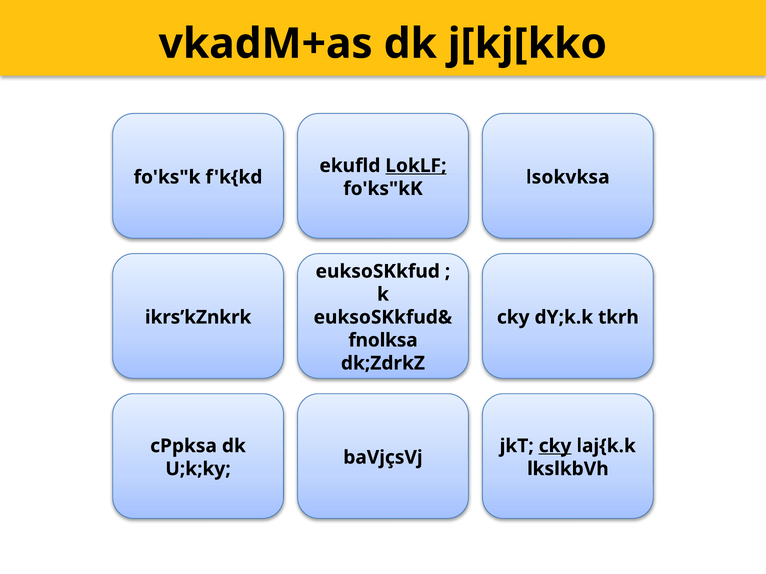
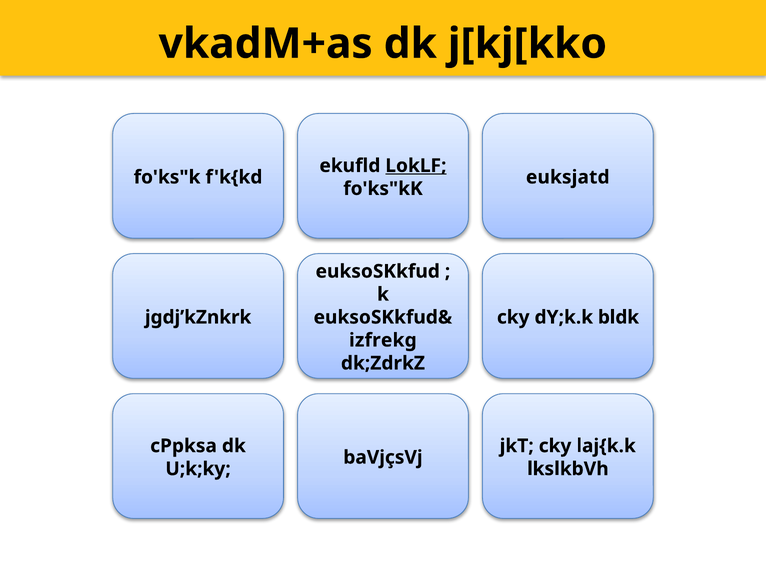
lsokvksa: lsokvksa -> euksjatd
ikrs’kZnkrk: ikrs’kZnkrk -> jgdj’kZnkrk
tkrh: tkrh -> bldk
fnolksa: fnolksa -> izfrekg
cky at (555, 446) underline: present -> none
